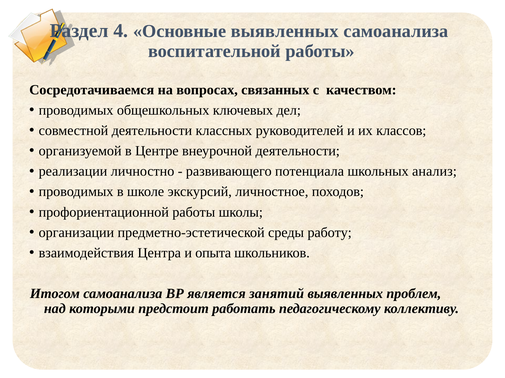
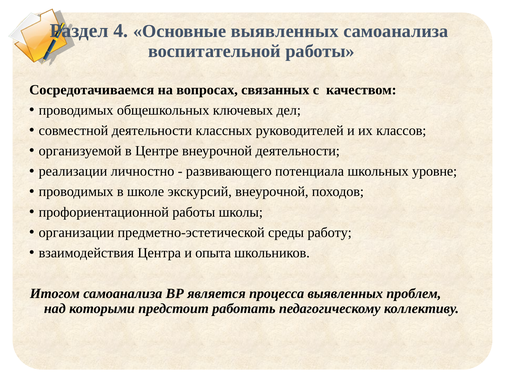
анализ: анализ -> уровне
экскурсий личностное: личностное -> внеурочной
занятий: занятий -> процесса
